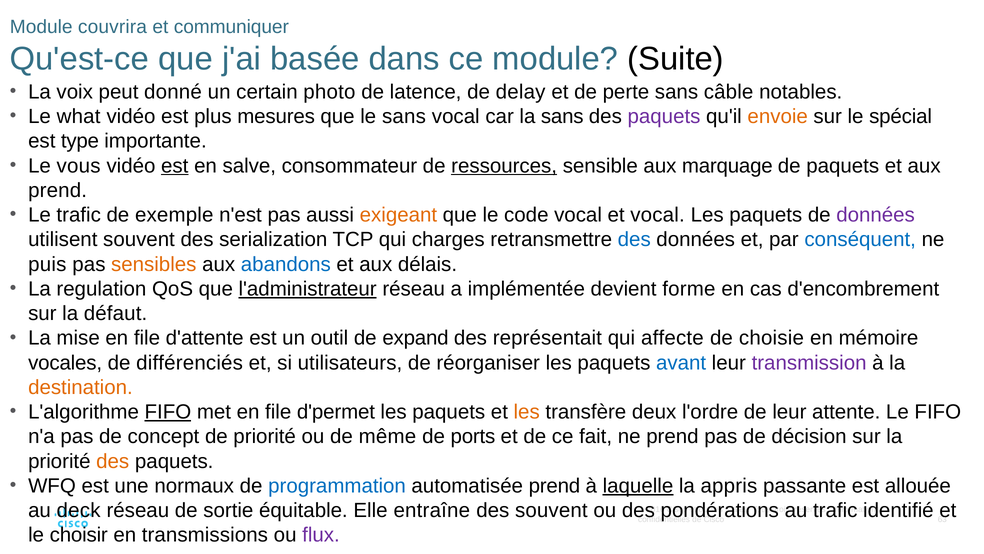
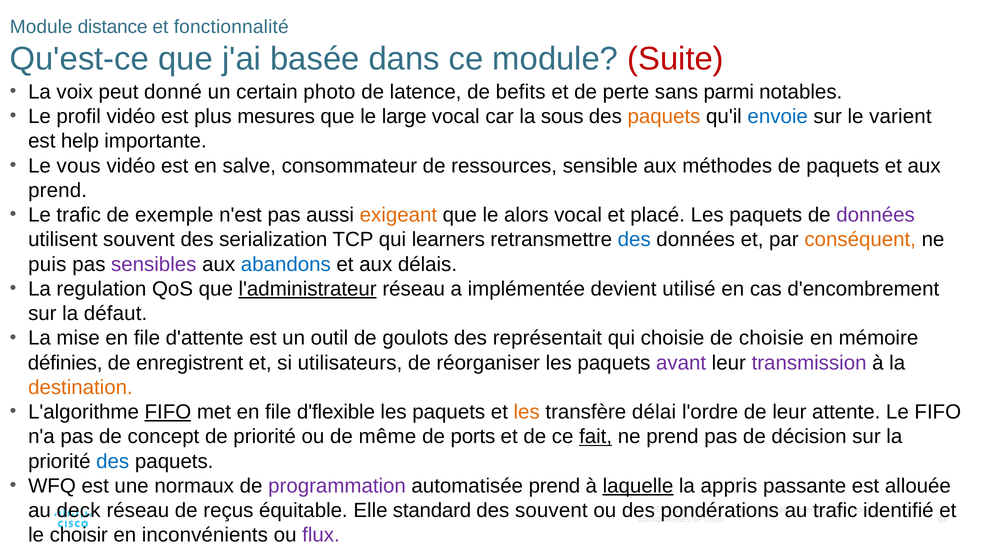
couvrira: couvrira -> distance
communiquer: communiquer -> fonctionnalité
Suite colour: black -> red
delay: delay -> befits
câble: câble -> parmi
what: what -> profil
le sans: sans -> large
la sans: sans -> sous
paquets at (664, 116) colour: purple -> orange
envoie colour: orange -> blue
spécial: spécial -> varient
type: type -> help
est at (175, 166) underline: present -> none
ressources underline: present -> none
marquage: marquage -> méthodes
code: code -> alors
et vocal: vocal -> placé
charges: charges -> learners
conséquent colour: blue -> orange
sensibles colour: orange -> purple
forme: forme -> utilisé
expand: expand -> goulots
qui affecte: affecte -> choisie
vocales: vocales -> définies
différenciés: différenciés -> enregistrent
avant colour: blue -> purple
d'permet: d'permet -> d'flexible
deux: deux -> délai
fait underline: none -> present
des at (113, 461) colour: orange -> blue
programmation colour: blue -> purple
sortie: sortie -> reçus
entraîne: entraîne -> standard
transmissions: transmissions -> inconvénients
